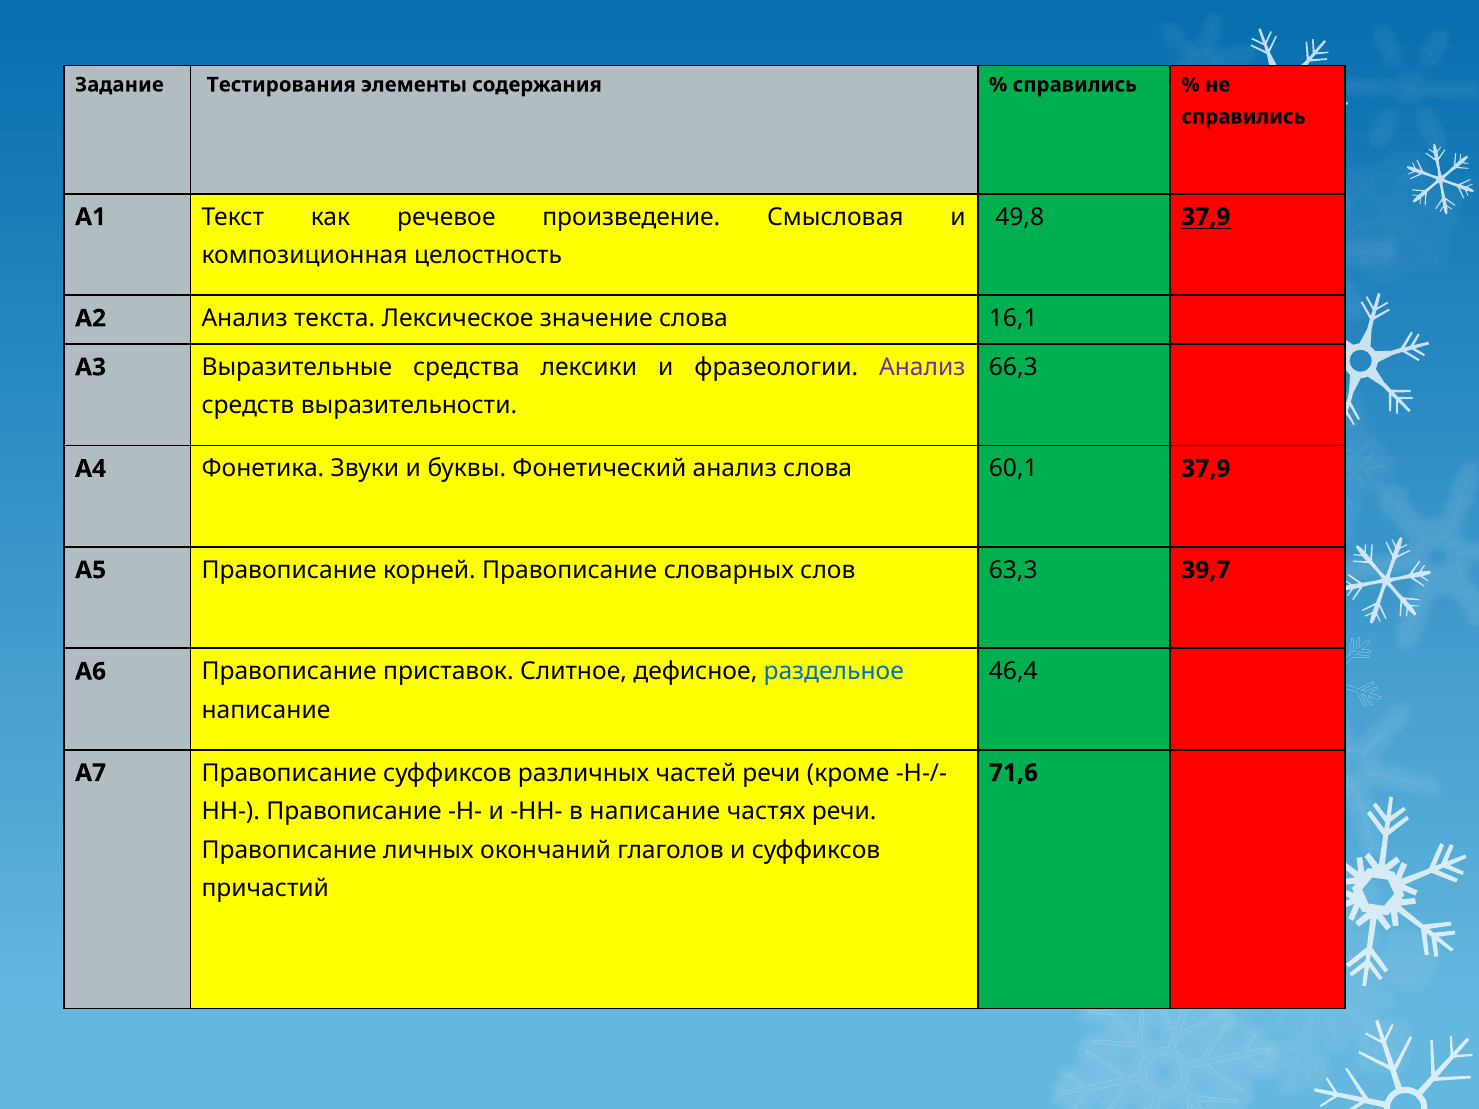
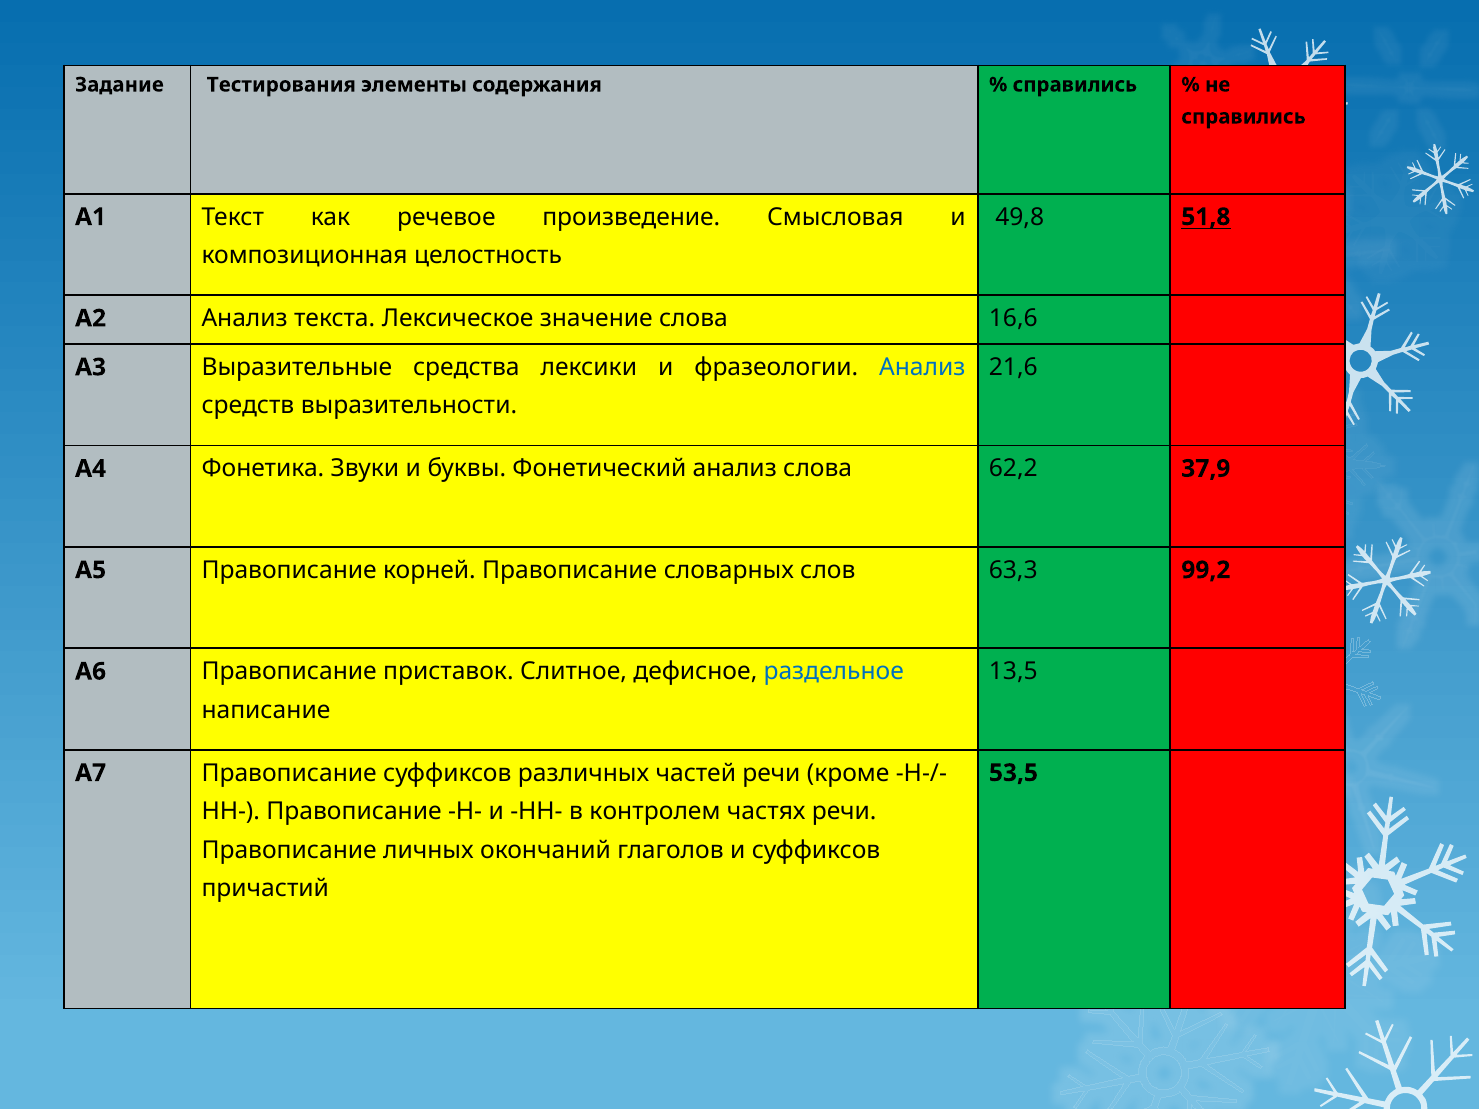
49,8 37,9: 37,9 -> 51,8
16,1: 16,1 -> 16,6
66,3: 66,3 -> 21,6
Анализ at (922, 367) colour: purple -> blue
60,1: 60,1 -> 62,2
39,7: 39,7 -> 99,2
46,4: 46,4 -> 13,5
71,6: 71,6 -> 53,5
в написание: написание -> контролем
